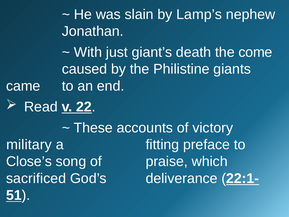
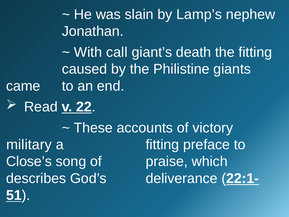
just: just -> call
the come: come -> fitting
sacrificed: sacrificed -> describes
